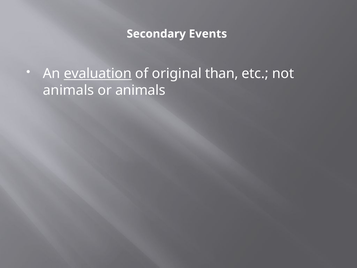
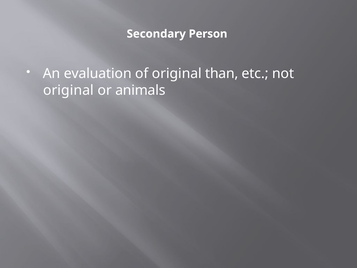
Events: Events -> Person
evaluation underline: present -> none
animals at (68, 90): animals -> original
